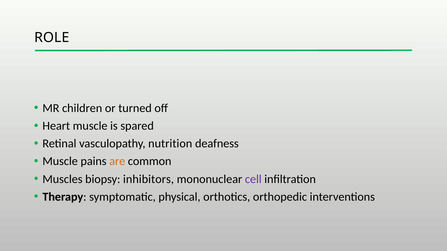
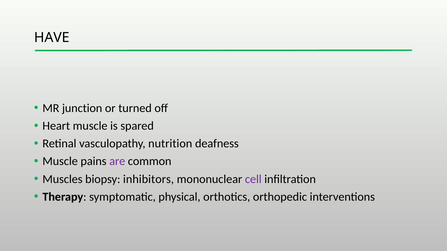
ROLE: ROLE -> HAVE
children: children -> junction
are colour: orange -> purple
